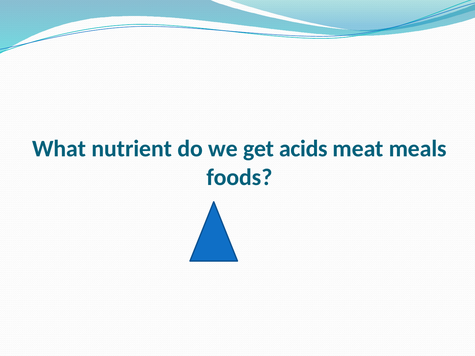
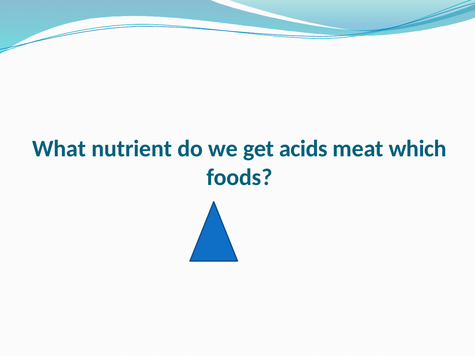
meals: meals -> which
